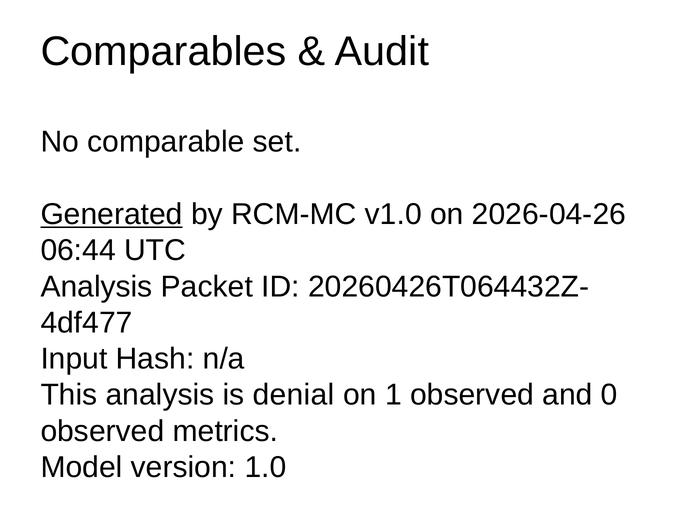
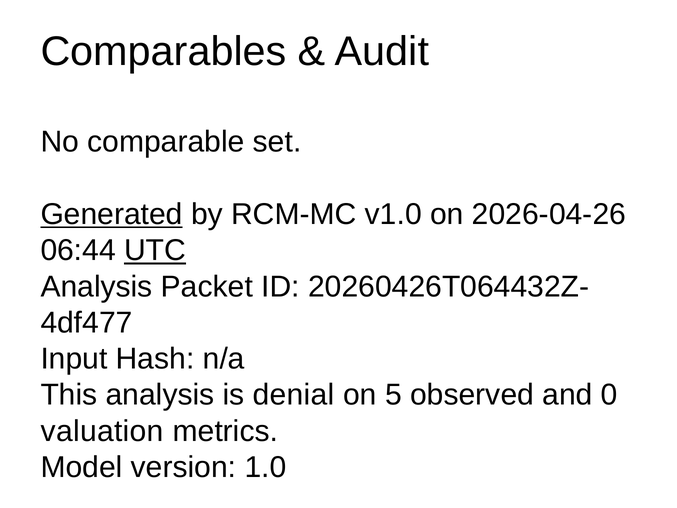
UTC underline: none -> present
1: 1 -> 5
observed at (102, 431): observed -> valuation
